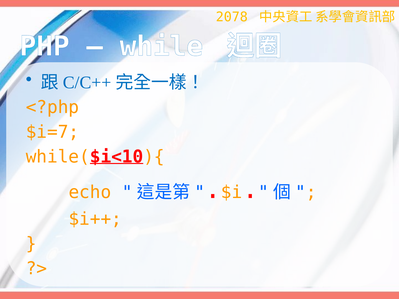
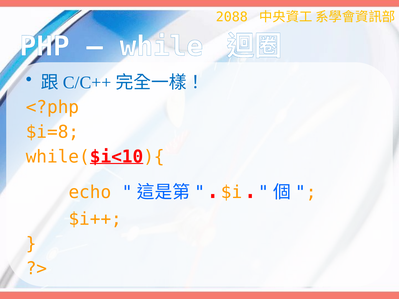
2078: 2078 -> 2088
$i=7: $i=7 -> $i=8
